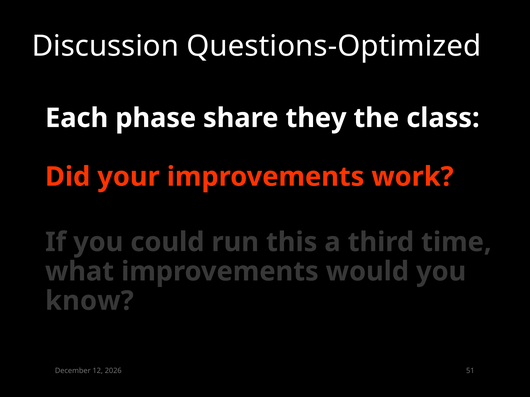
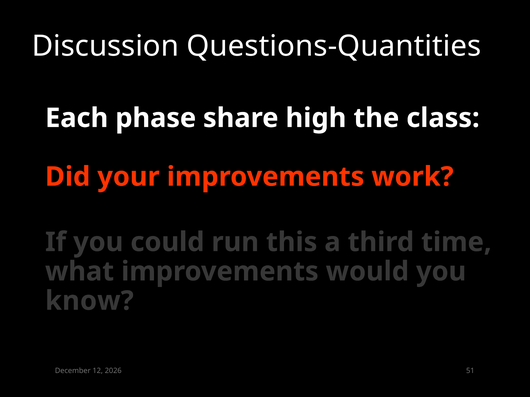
Questions-Optimized: Questions-Optimized -> Questions-Quantities
they: they -> high
